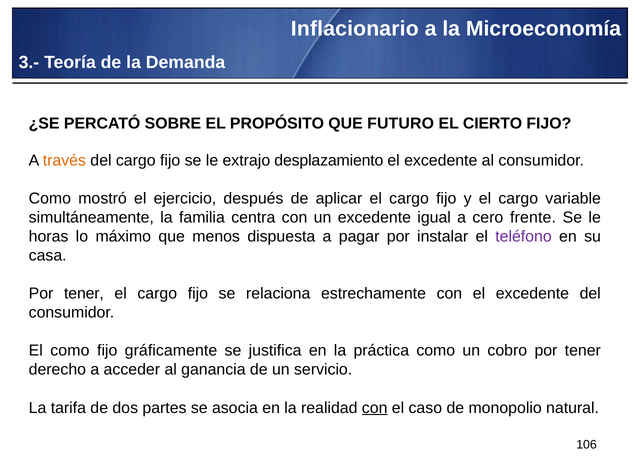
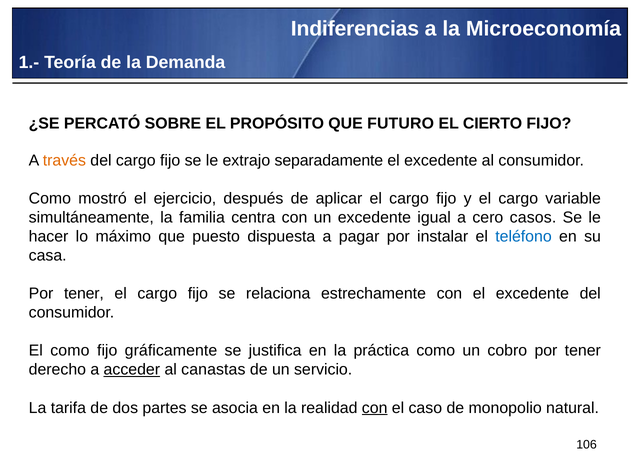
Inflacionario: Inflacionario -> Indiferencias
3.-: 3.- -> 1.-
desplazamiento: desplazamiento -> separadamente
frente: frente -> casos
horas: horas -> hacer
menos: menos -> puesto
teléfono colour: purple -> blue
acceder underline: none -> present
ganancia: ganancia -> canastas
